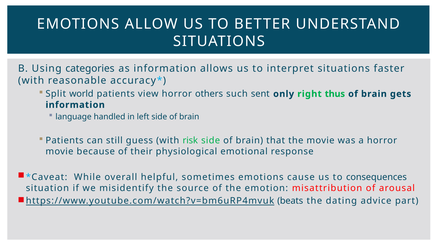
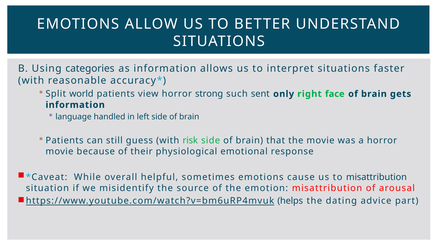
others: others -> strong
thus: thus -> face
to consequences: consequences -> misattribution
beats: beats -> helps
